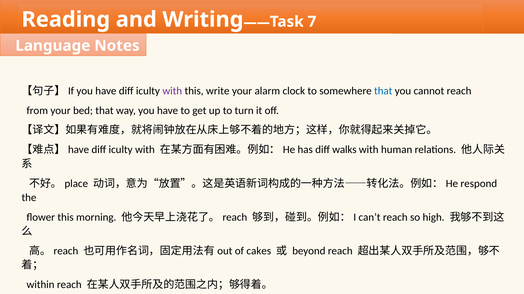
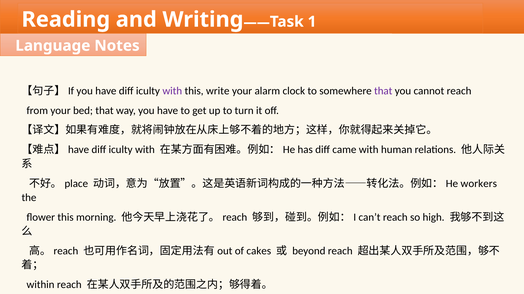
7: 7 -> 1
that at (383, 91) colour: blue -> purple
walks: walks -> came
respond: respond -> workers
